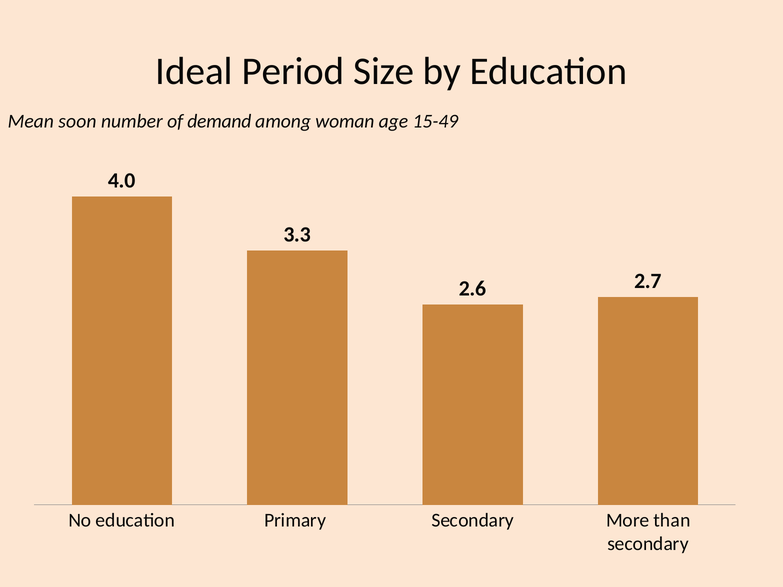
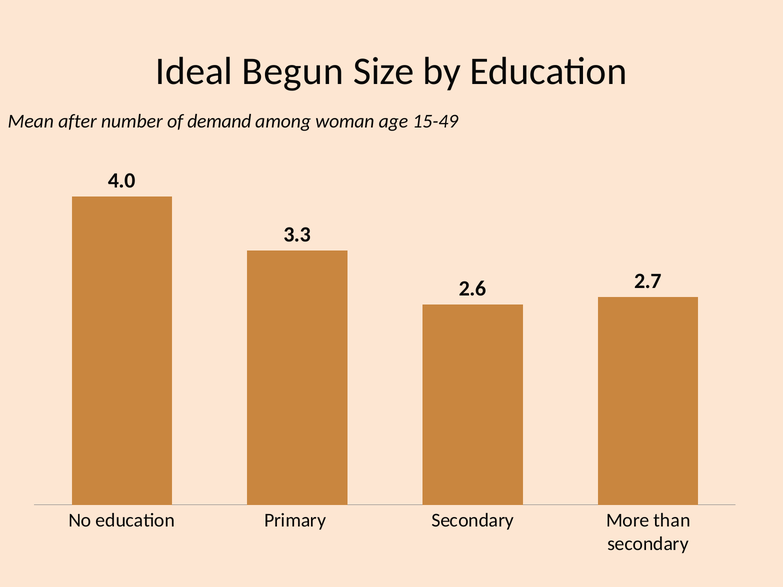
Period: Period -> Begun
soon: soon -> after
